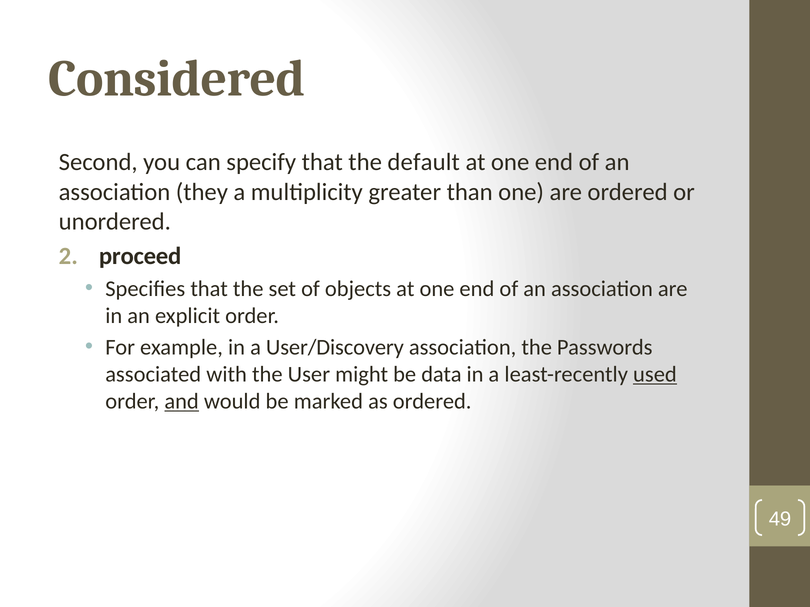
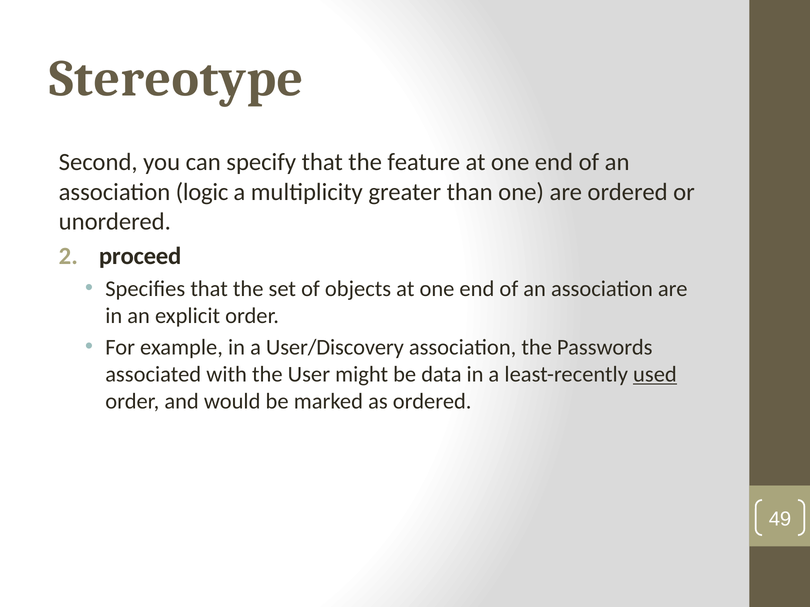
Considered: Considered -> Stereotype
default: default -> feature
they: they -> logic
and underline: present -> none
